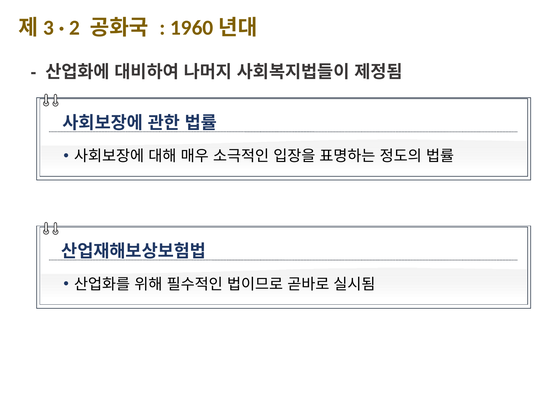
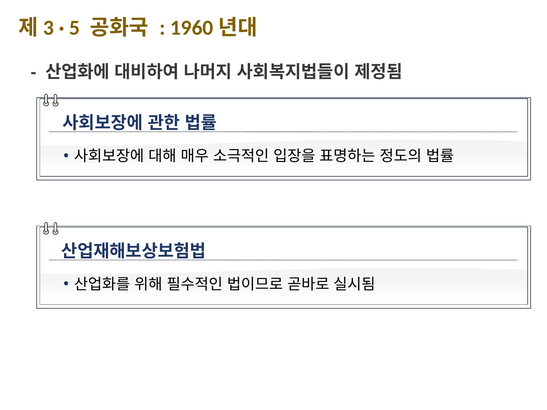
2: 2 -> 5
